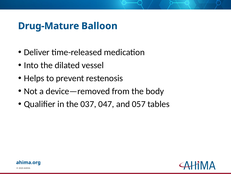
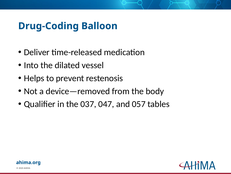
Drug-Mature: Drug-Mature -> Drug-Coding
